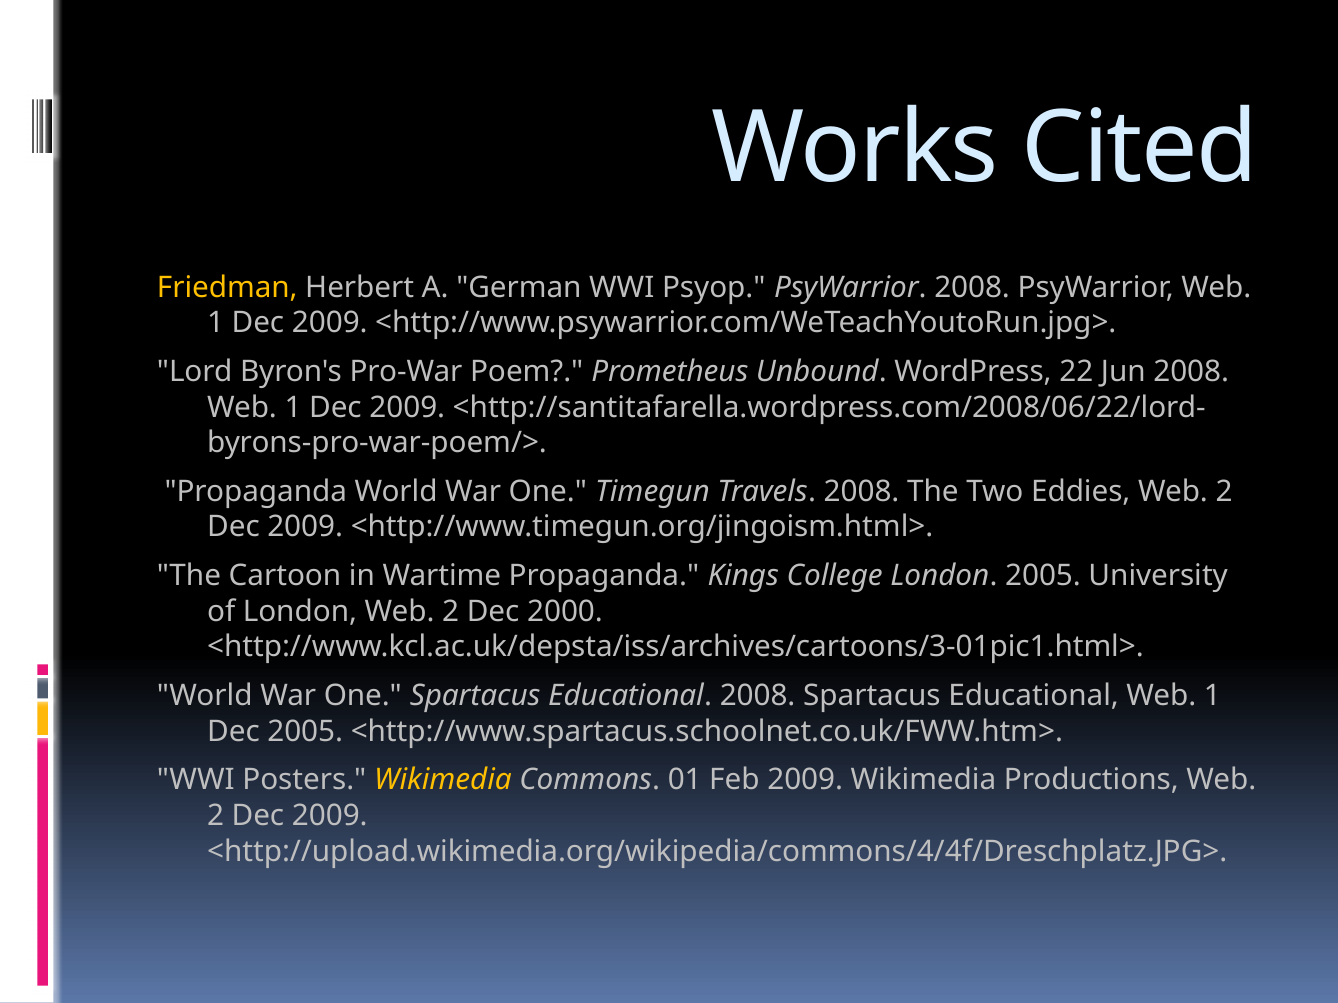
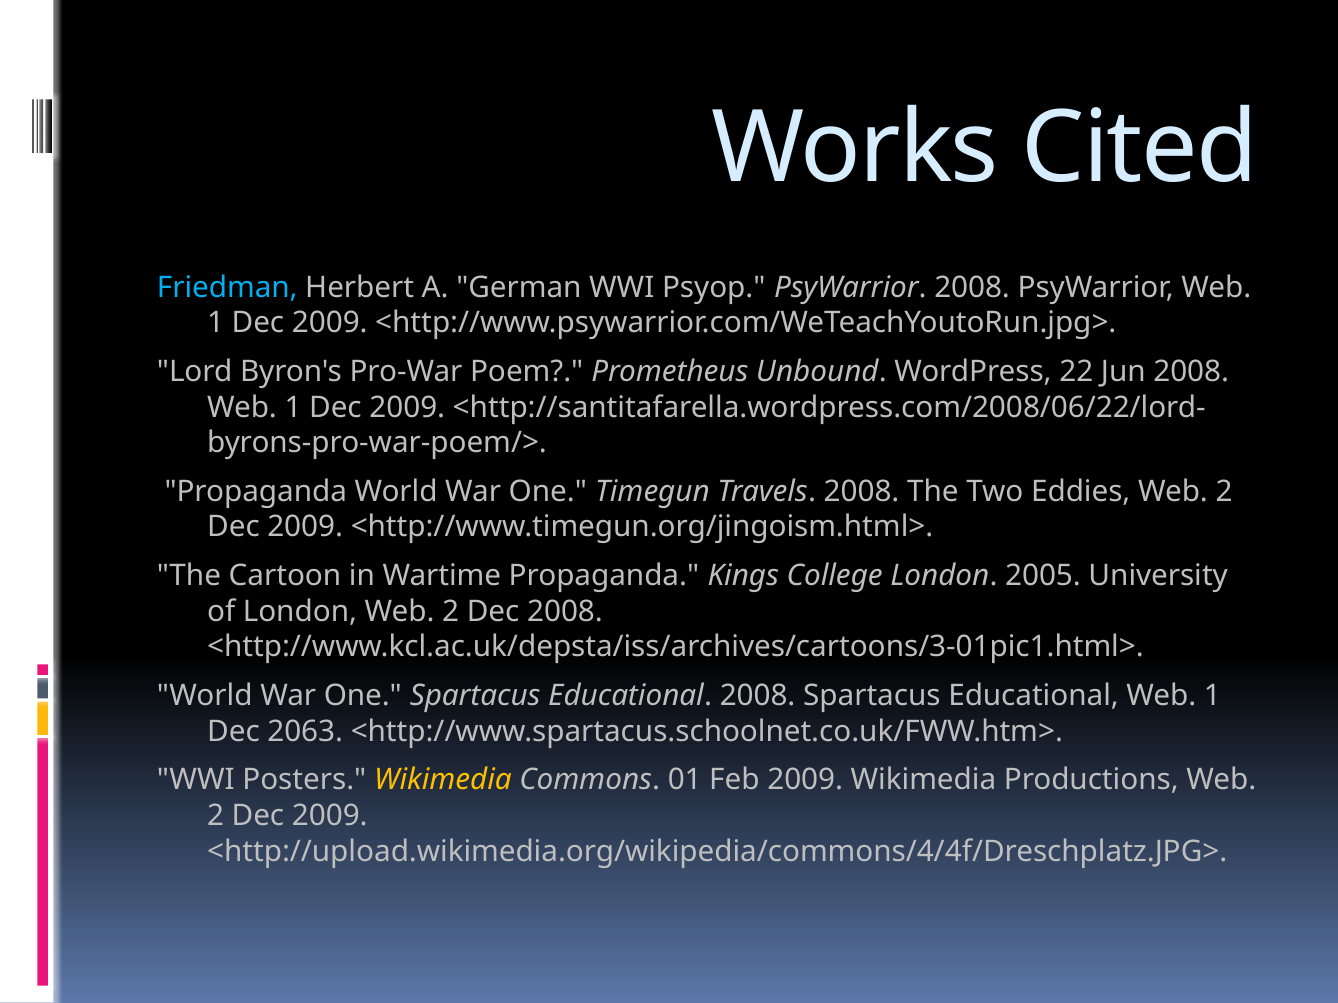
Friedman colour: yellow -> light blue
Dec 2000: 2000 -> 2008
Dec 2005: 2005 -> 2063
